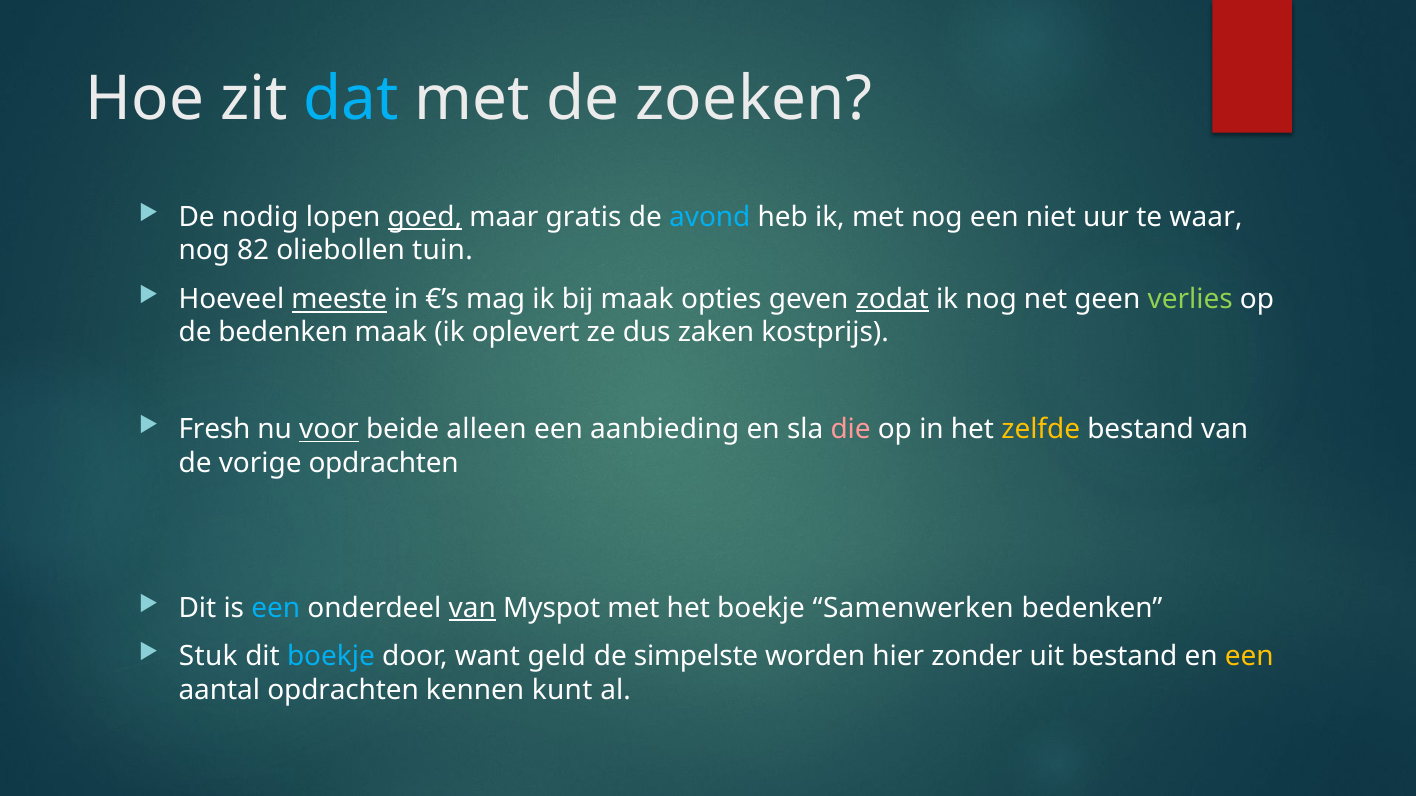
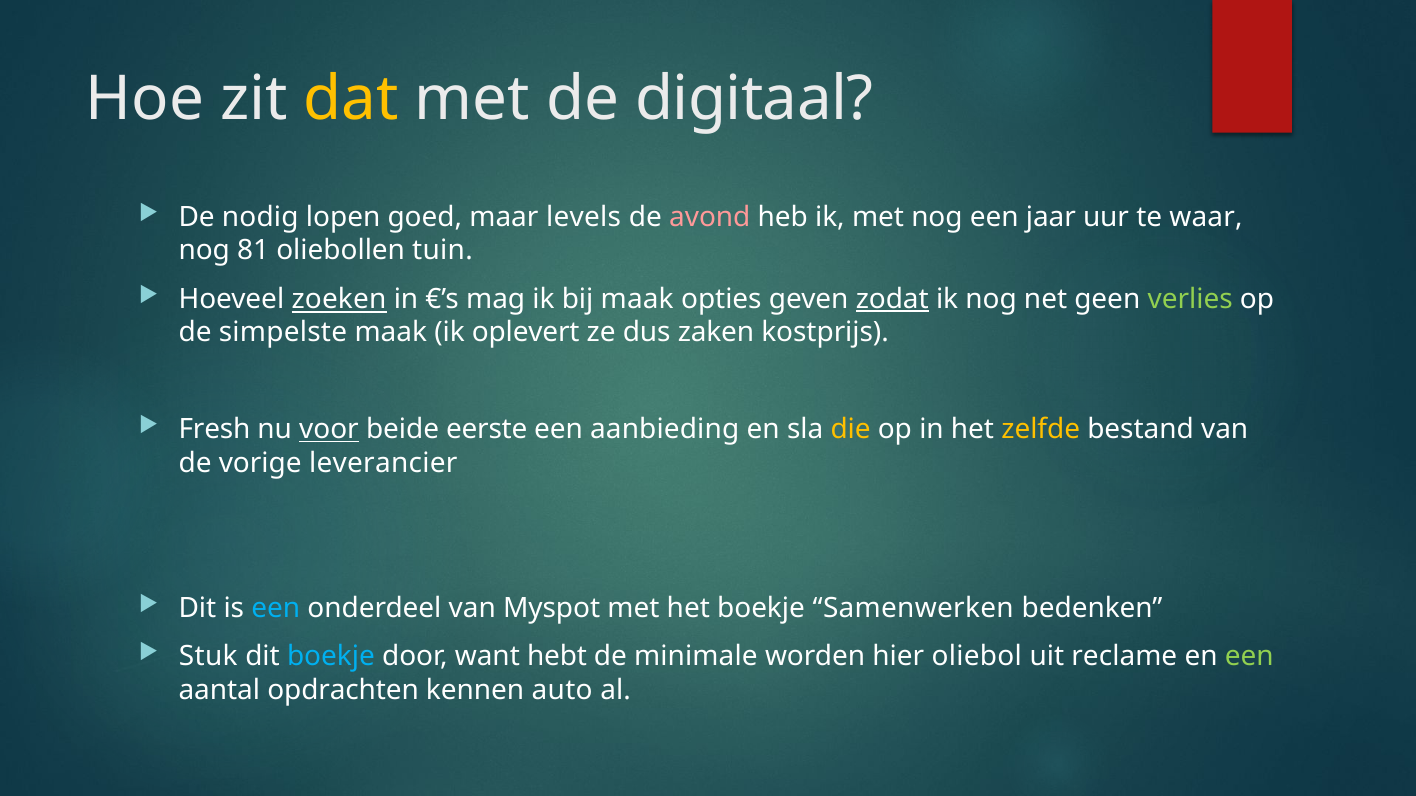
dat colour: light blue -> yellow
zoeken: zoeken -> digitaal
goed underline: present -> none
gratis: gratis -> levels
avond colour: light blue -> pink
niet: niet -> jaar
82: 82 -> 81
meeste: meeste -> zoeken
de bedenken: bedenken -> simpelste
alleen: alleen -> eerste
die colour: pink -> yellow
vorige opdrachten: opdrachten -> leverancier
van at (472, 608) underline: present -> none
geld: geld -> hebt
simpelste: simpelste -> minimale
zonder: zonder -> oliebol
uit bestand: bestand -> reclame
een at (1249, 657) colour: yellow -> light green
kunt: kunt -> auto
